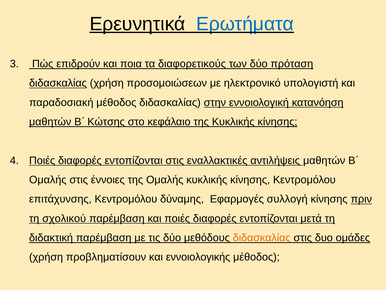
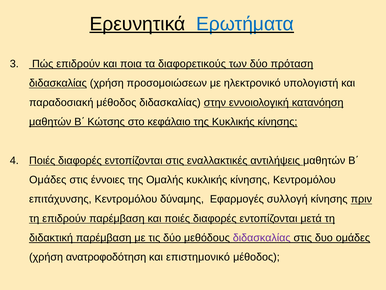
Ομαλής at (48, 180): Ομαλής -> Ομάδες
τη σχολικού: σχολικού -> επιδρούν
διδασκαλίας at (262, 237) colour: orange -> purple
προβληματίσουν: προβληματίσουν -> ανατροφοδότηση
εννοιολογικής: εννοιολογικής -> επιστημονικό
